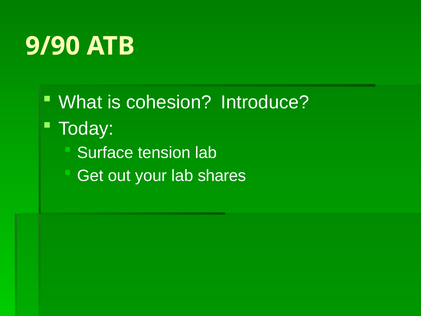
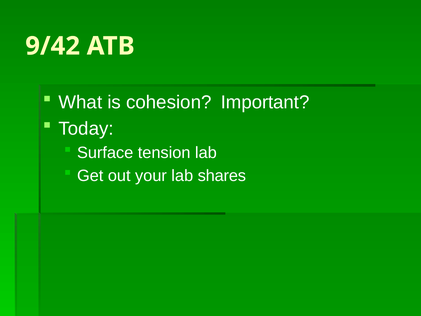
9/90: 9/90 -> 9/42
Introduce: Introduce -> Important
